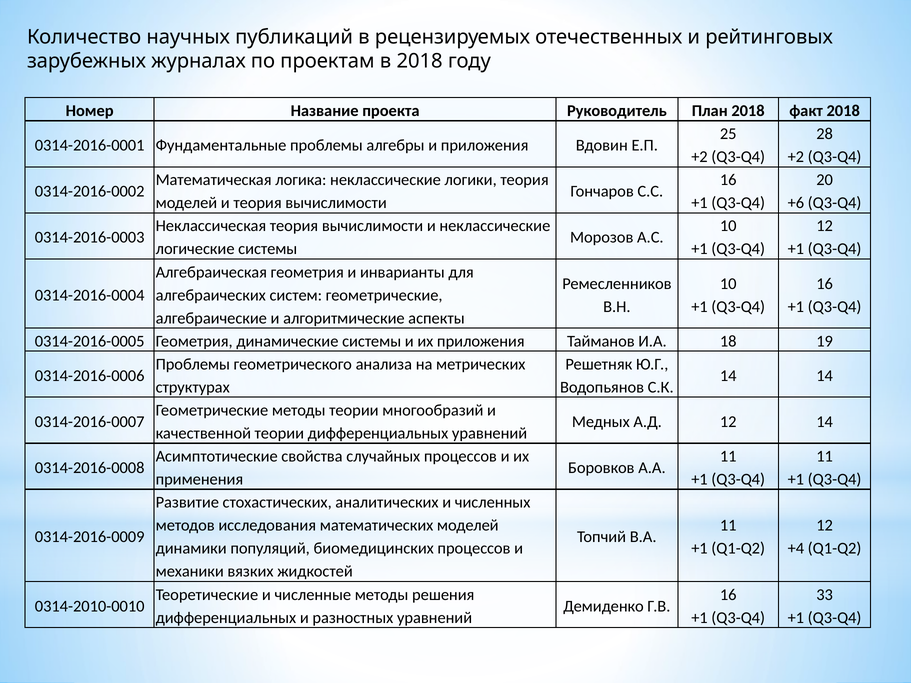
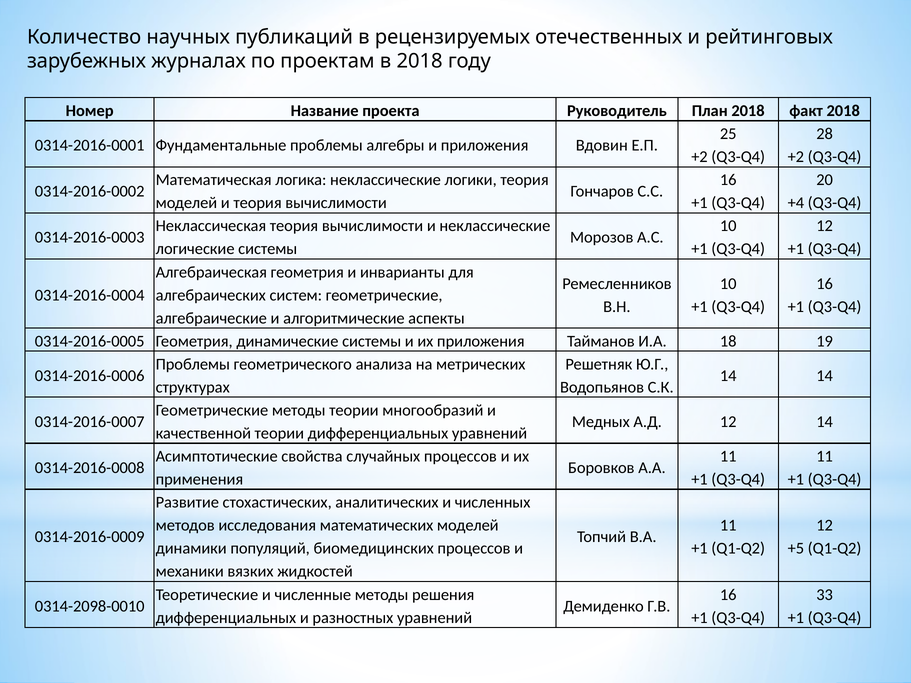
+6: +6 -> +4
+4: +4 -> +5
0314-2010-0010: 0314-2010-0010 -> 0314-2098-0010
